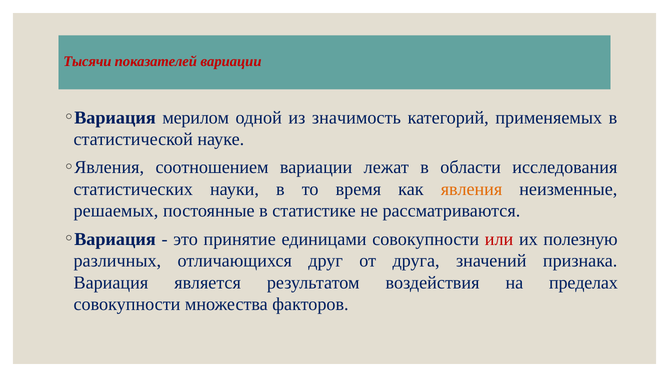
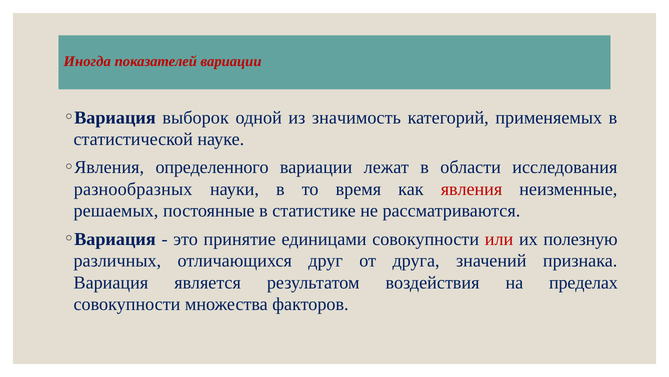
Тысячи: Тысячи -> Иногда
мерилом: мерилом -> выборок
соотношением: соотношением -> определенного
статистических: статистических -> разнообразных
явления colour: orange -> red
